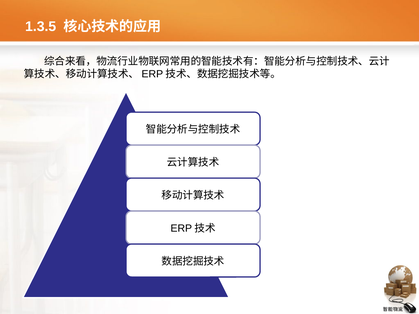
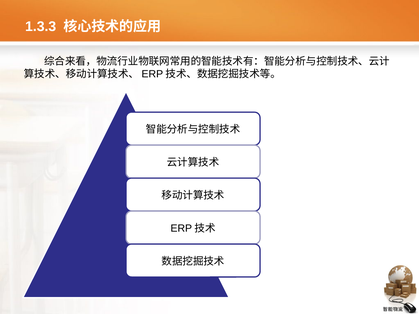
1.3.5: 1.3.5 -> 1.3.3
